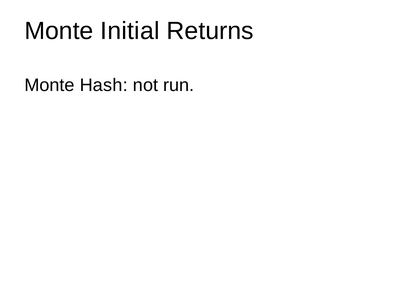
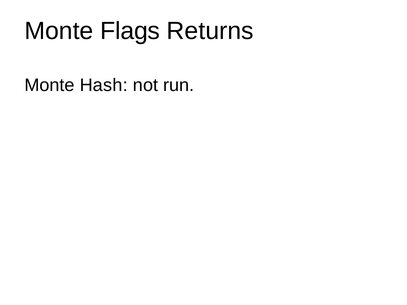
Initial: Initial -> Flags
